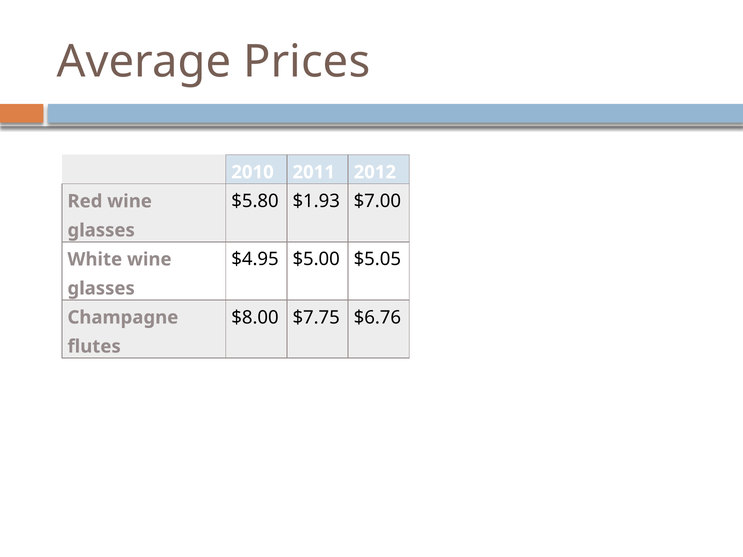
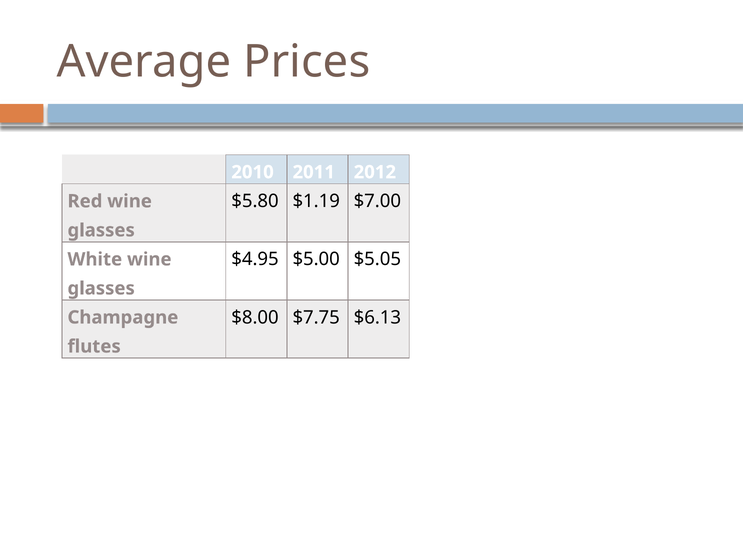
$1.93: $1.93 -> $1.19
$6.76: $6.76 -> $6.13
